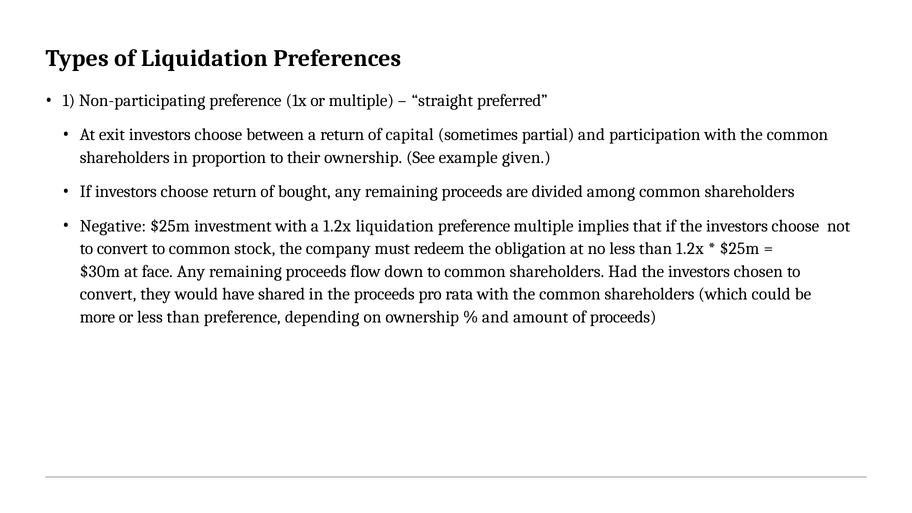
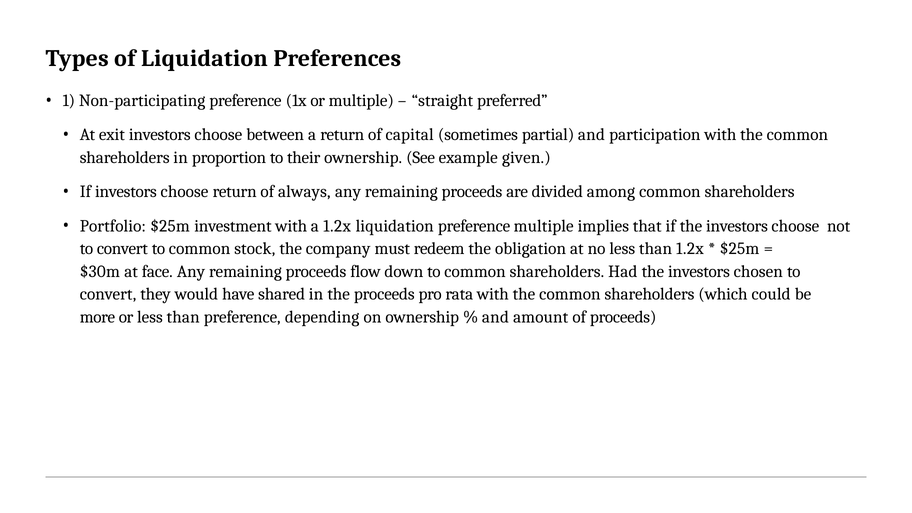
bought: bought -> always
Negative: Negative -> Portfolio
